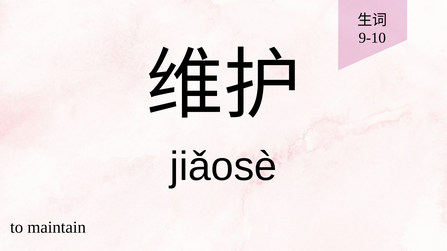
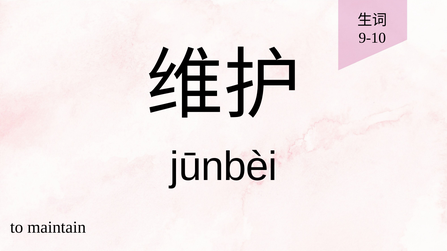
jiǎosè: jiǎosè -> jūnbèi
